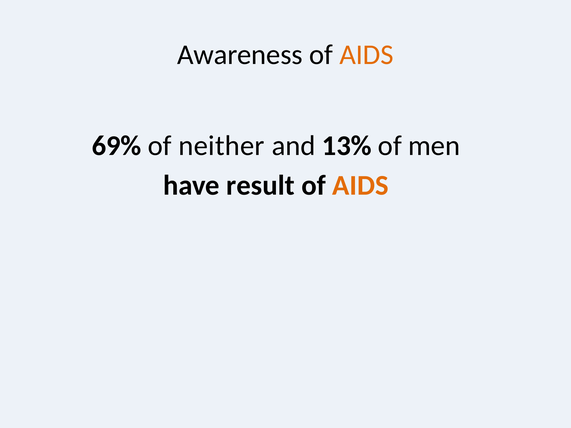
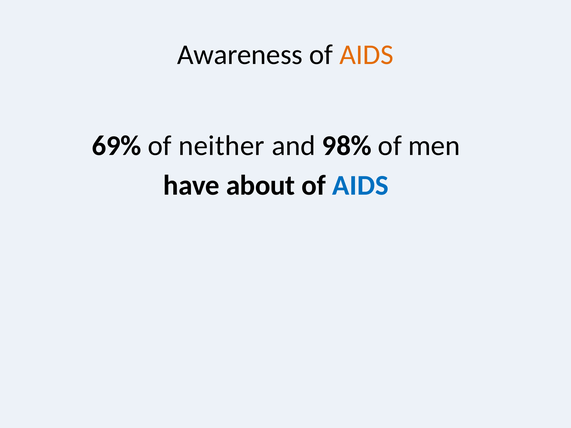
13%: 13% -> 98%
result: result -> about
AIDS at (360, 186) colour: orange -> blue
